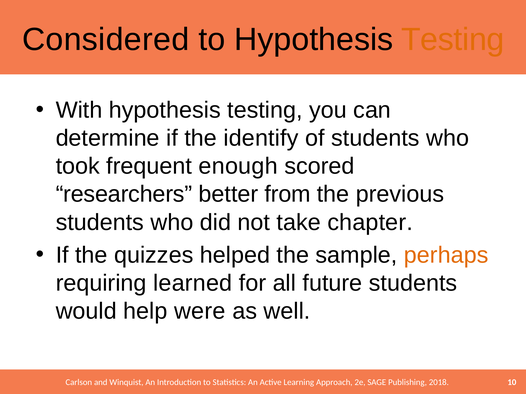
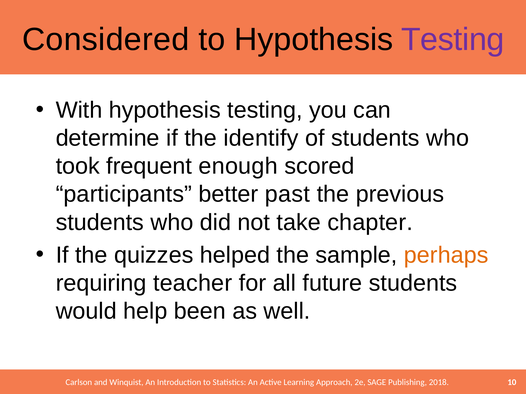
Testing at (453, 40) colour: orange -> purple
researchers: researchers -> participants
from: from -> past
learned: learned -> teacher
were: were -> been
